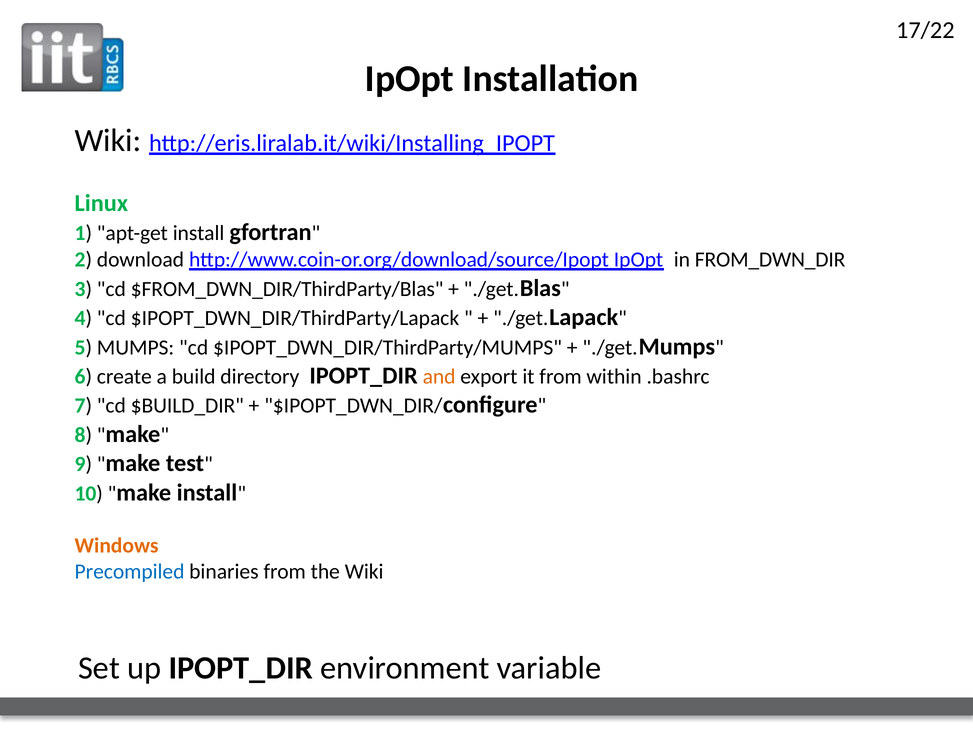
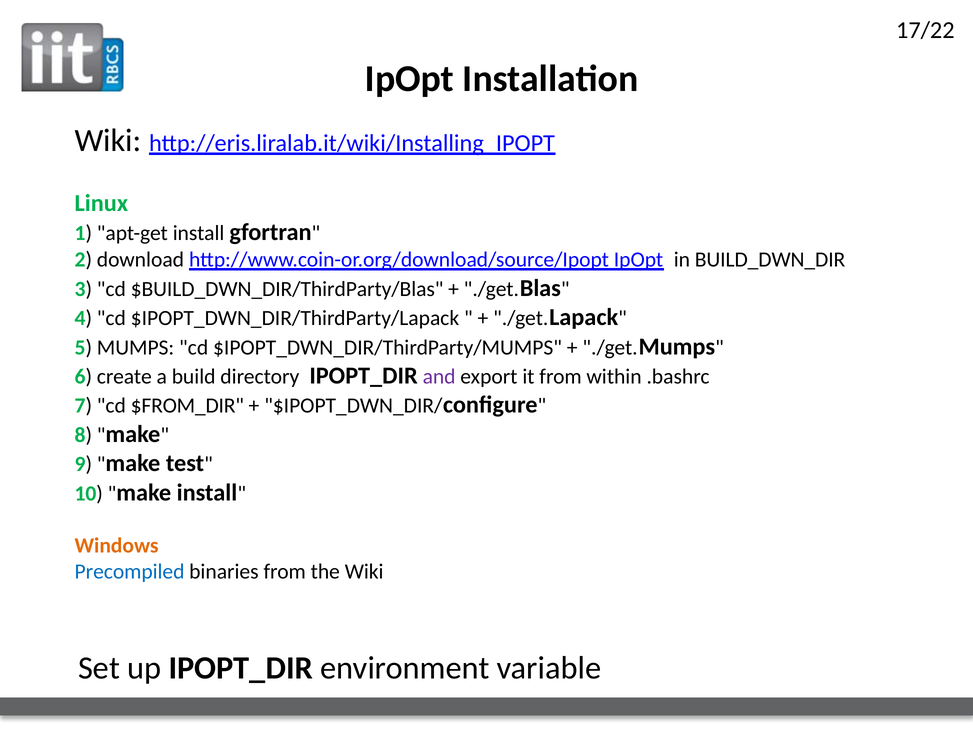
FROM_DWN_DIR: FROM_DWN_DIR -> BUILD_DWN_DIR
$FROM_DWN_DIR/ThirdParty/Blas: $FROM_DWN_DIR/ThirdParty/Blas -> $BUILD_DWN_DIR/ThirdParty/Blas
and colour: orange -> purple
$BUILD_DIR: $BUILD_DIR -> $FROM_DIR
